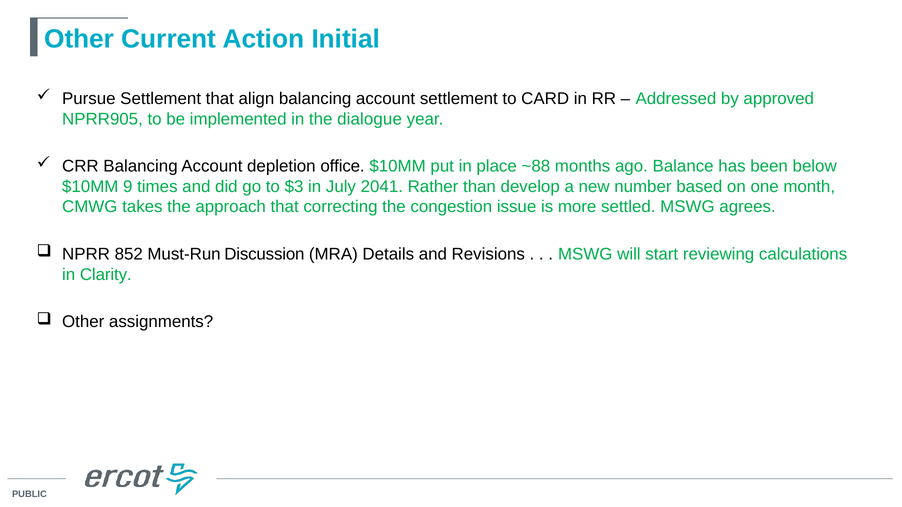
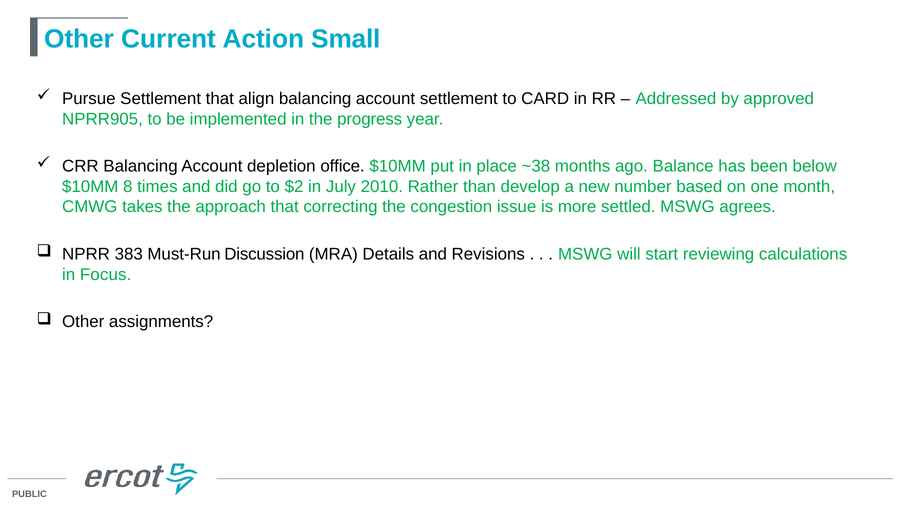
Initial: Initial -> Small
dialogue: dialogue -> progress
~88: ~88 -> ~38
9: 9 -> 8
$3: $3 -> $2
2041: 2041 -> 2010
852: 852 -> 383
Clarity: Clarity -> Focus
